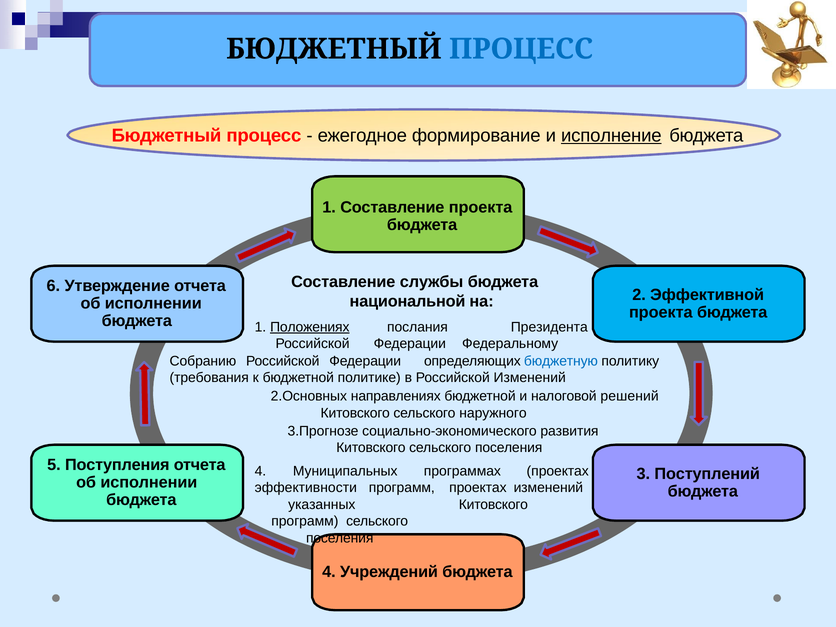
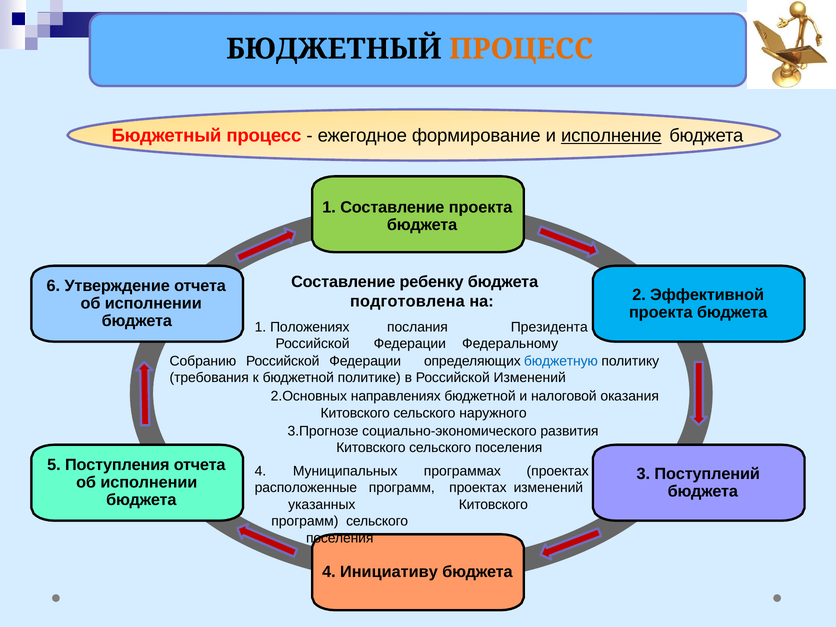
ПРОЦЕСС at (521, 49) colour: blue -> orange
службы: службы -> ребенку
национальной: национальной -> подготовлена
Положениях underline: present -> none
решений: решений -> оказания
эффективности: эффективности -> расположенные
Учреждений: Учреждений -> Инициативу
